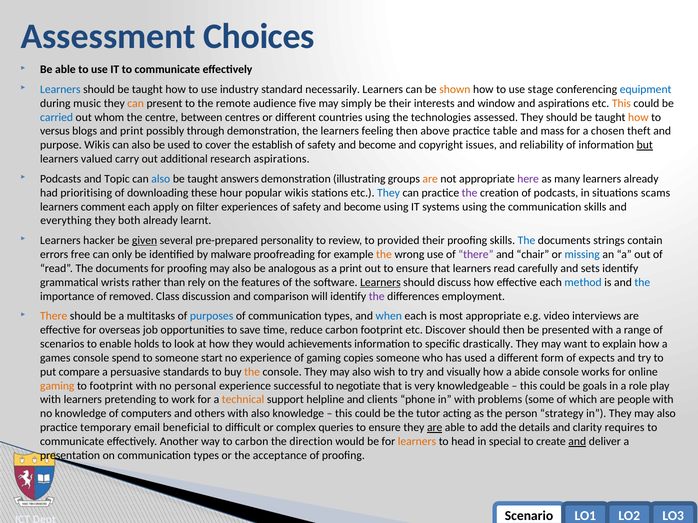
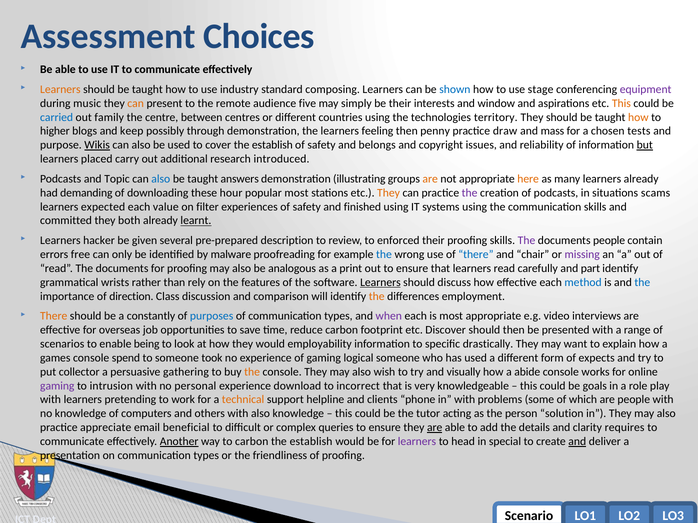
Learners at (60, 89) colour: blue -> orange
necessarily: necessarily -> composing
shown colour: orange -> blue
equipment colour: blue -> purple
whom: whom -> family
assessed: assessed -> territory
versus: versus -> higher
and print: print -> keep
above: above -> penny
table: table -> draw
theft: theft -> tests
Wikis at (97, 145) underline: none -> present
become at (377, 145): become -> belongs
valued: valued -> placed
research aspirations: aspirations -> introduced
here colour: purple -> orange
prioritising: prioritising -> demanding
popular wikis: wikis -> most
They at (389, 193) colour: blue -> orange
comment: comment -> expected
apply: apply -> value
become at (362, 207): become -> finished
everything: everything -> committed
learnt underline: none -> present
given underline: present -> none
personality: personality -> description
provided: provided -> enforced
The at (526, 241) colour: blue -> purple
documents strings: strings -> people
the at (384, 255) colour: orange -> blue
there at (476, 255) colour: purple -> blue
missing colour: blue -> purple
sets: sets -> part
removed: removed -> direction
the at (377, 296) colour: purple -> orange
multitasks: multitasks -> constantly
when colour: blue -> purple
holds: holds -> being
achievements: achievements -> employability
start: start -> took
copies: copies -> logical
compare: compare -> collector
standards: standards -> gathering
gaming at (57, 386) colour: orange -> purple
to footprint: footprint -> intrusion
successful: successful -> download
negotiate: negotiate -> incorrect
strategy: strategy -> solution
temporary: temporary -> appreciate
Another underline: none -> present
direction at (311, 442): direction -> establish
learners at (417, 442) colour: orange -> purple
acceptance: acceptance -> friendliness
